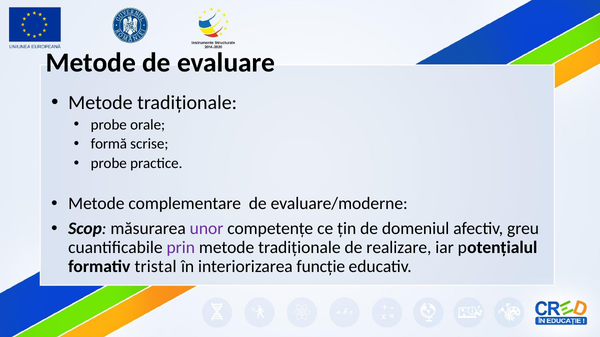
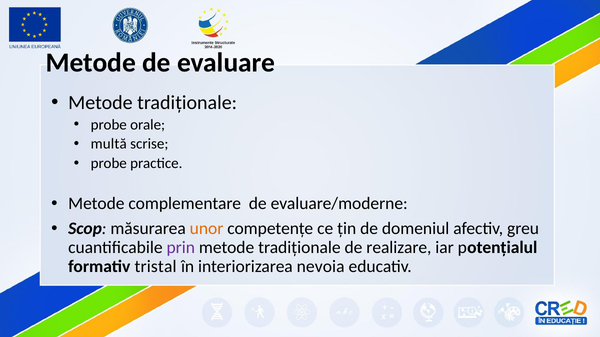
formă: formă -> multă
unor colour: purple -> orange
funcție: funcție -> nevoia
